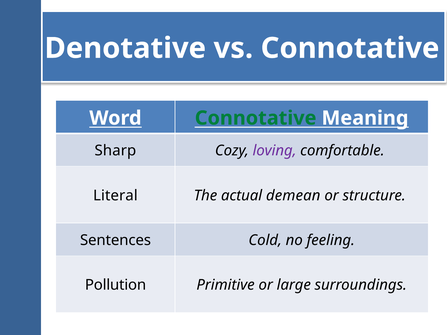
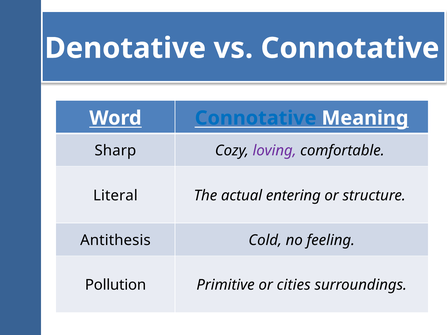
Connotative at (256, 118) colour: green -> blue
demean: demean -> entering
Sentences: Sentences -> Antithesis
large: large -> cities
